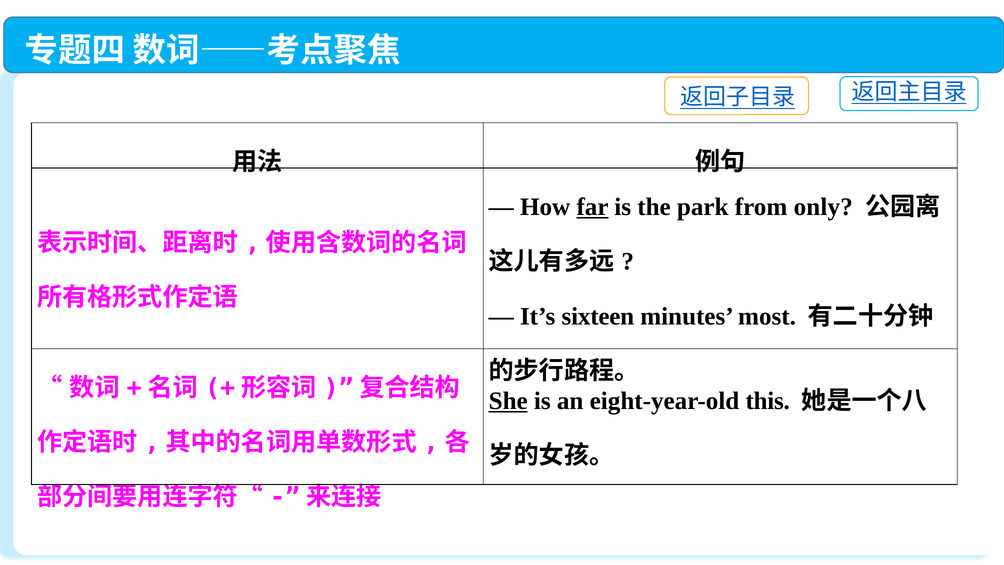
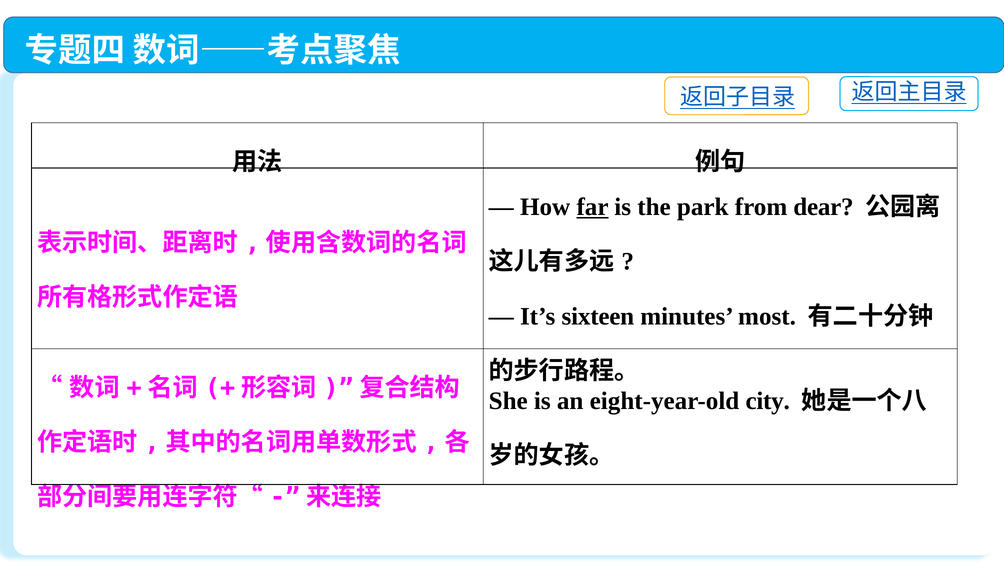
only: only -> dear
She underline: present -> none
this: this -> city
